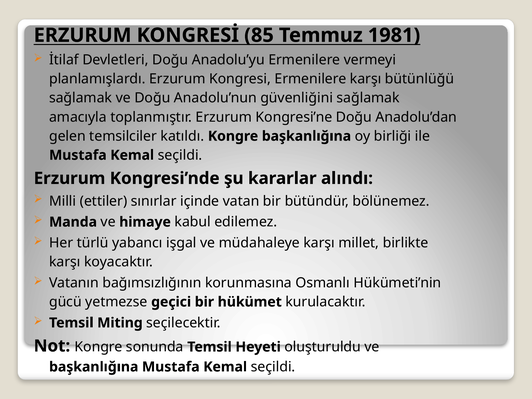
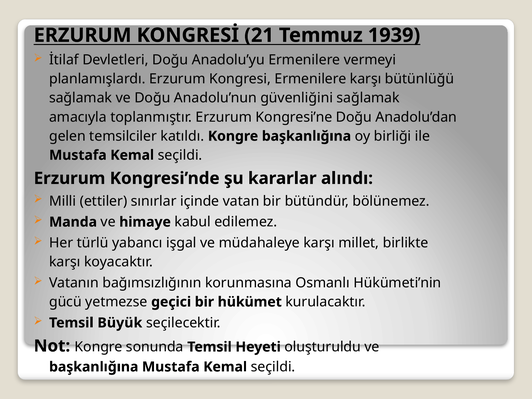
85: 85 -> 21
1981: 1981 -> 1939
Miting: Miting -> Büyük
